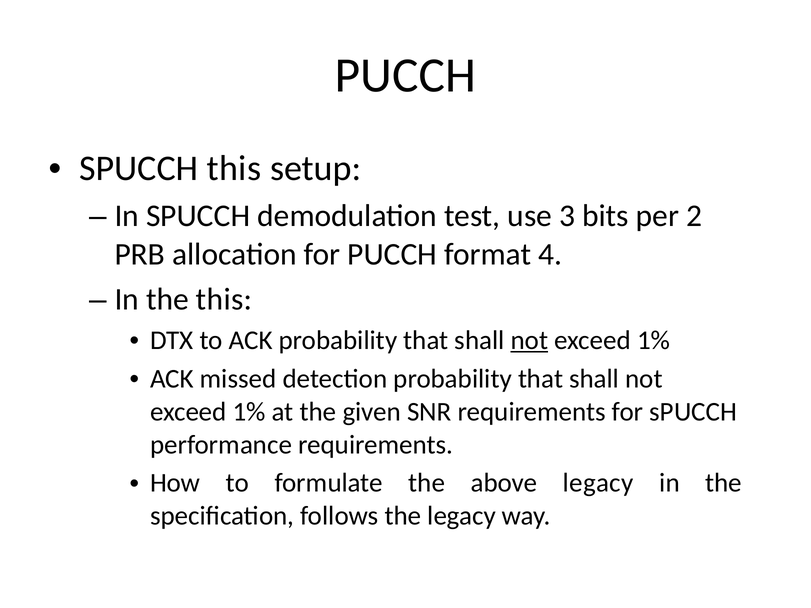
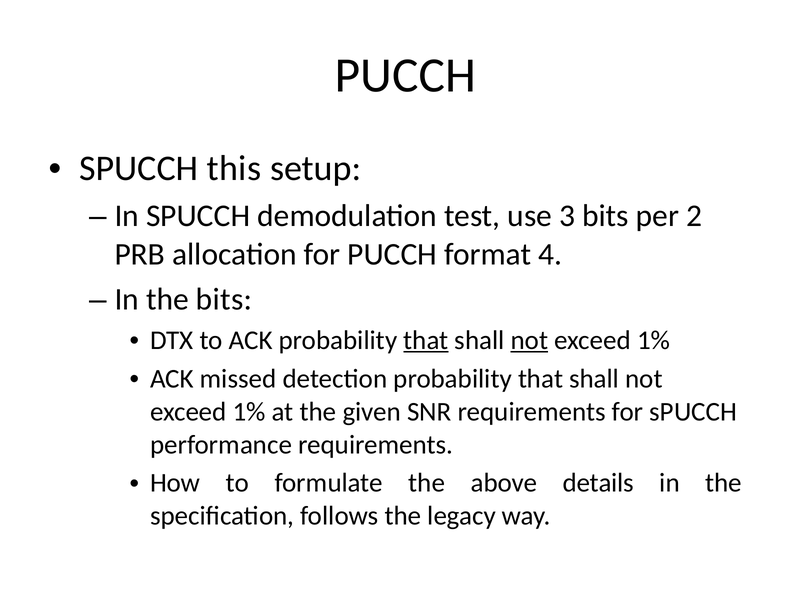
the this: this -> bits
that at (426, 340) underline: none -> present
above legacy: legacy -> details
